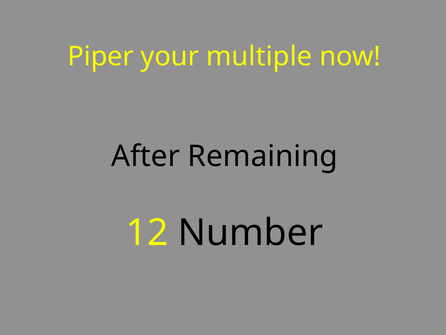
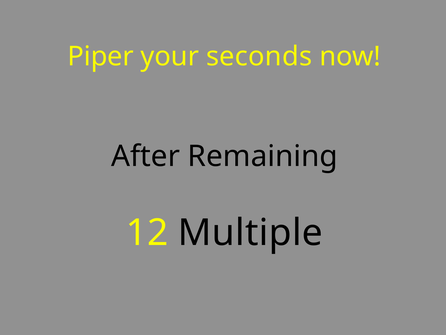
multiple: multiple -> seconds
Number: Number -> Multiple
